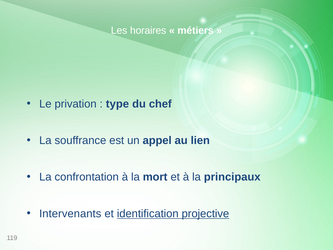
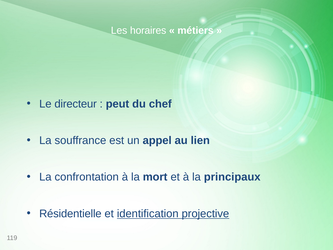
privation: privation -> directeur
type: type -> peut
Intervenants: Intervenants -> Résidentielle
